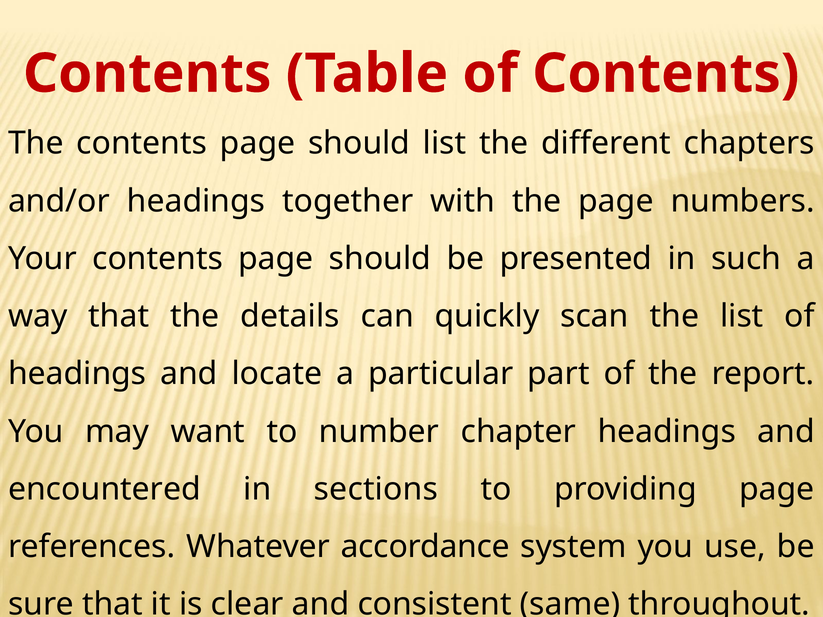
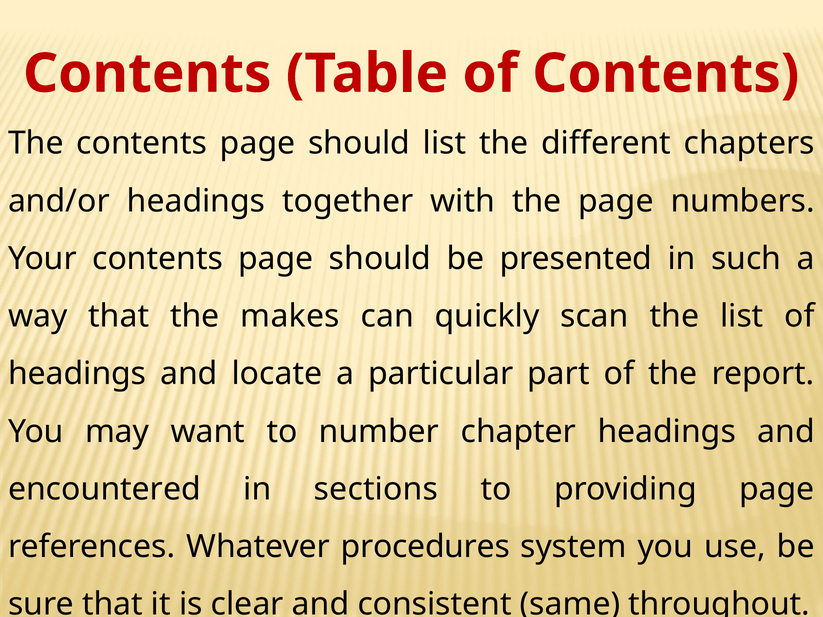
details: details -> makes
accordance: accordance -> procedures
